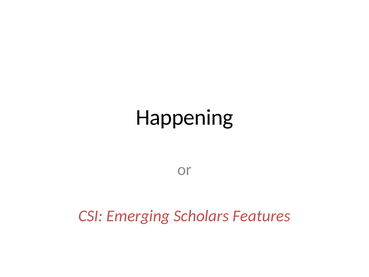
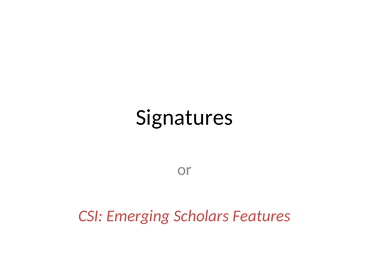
Happening: Happening -> Signatures
